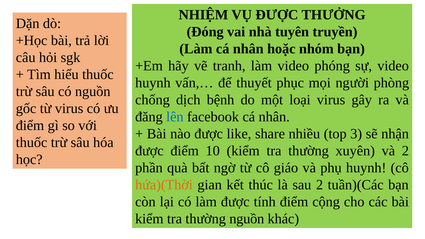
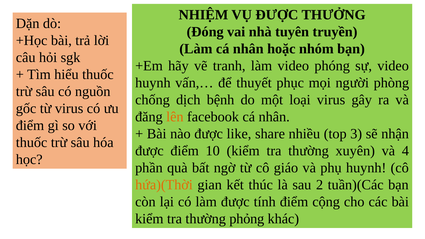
lên colour: blue -> orange
và 2: 2 -> 4
thường nguồn: nguồn -> phỏng
